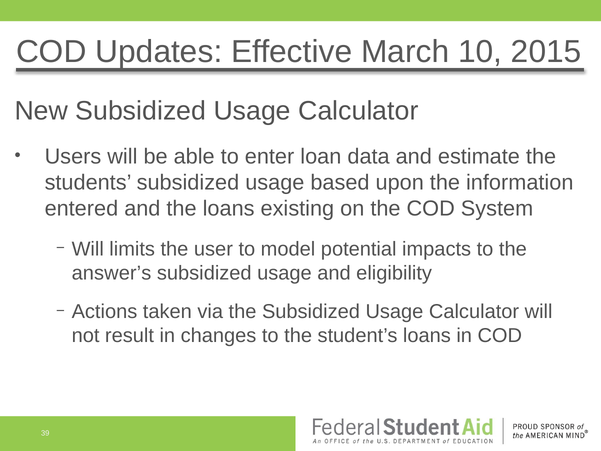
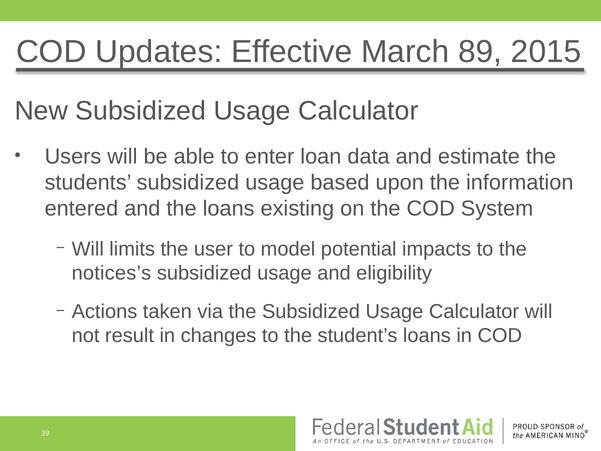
10: 10 -> 89
answer’s: answer’s -> notices’s
